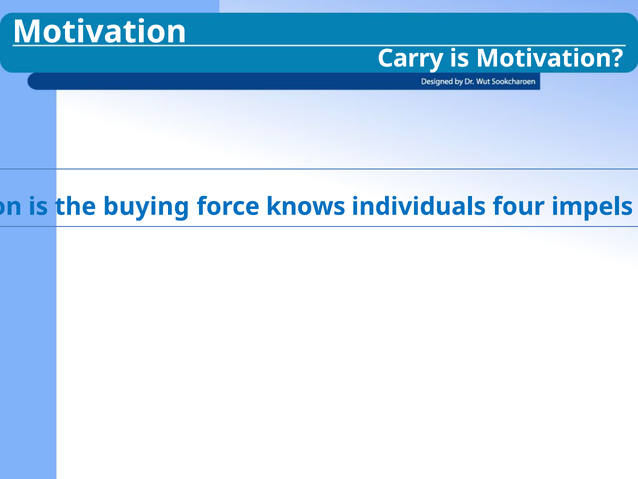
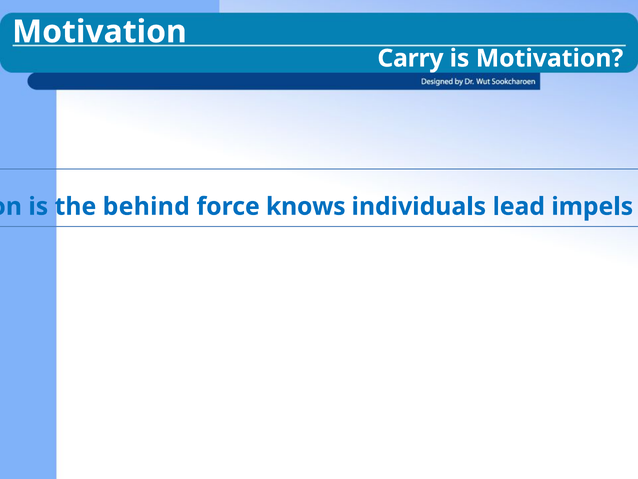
buying: buying -> behind
four: four -> lead
